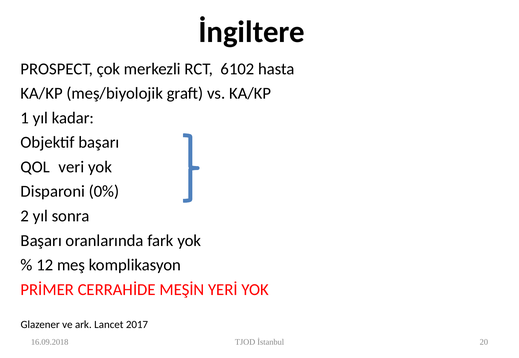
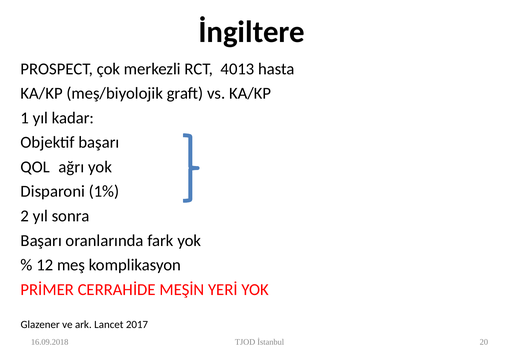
6102: 6102 -> 4013
veri: veri -> ağrı
0%: 0% -> 1%
